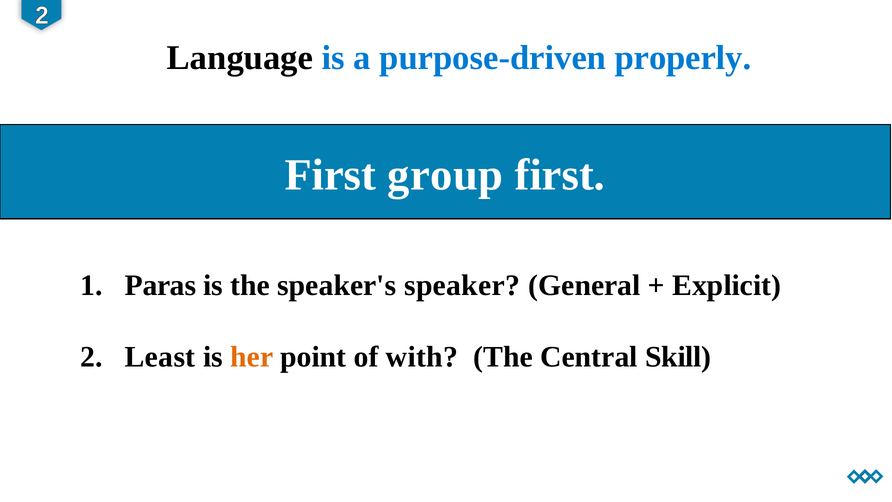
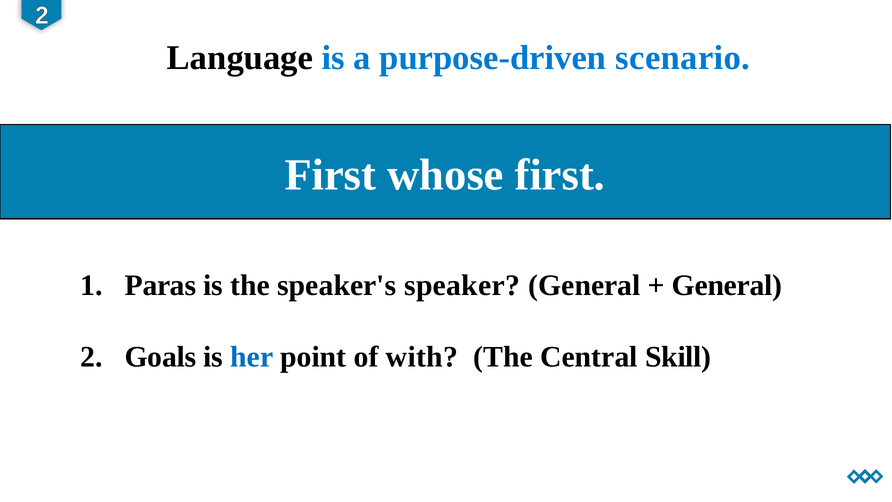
properly: properly -> scenario
group: group -> whose
Explicit at (727, 285): Explicit -> General
Least: Least -> Goals
her colour: orange -> blue
